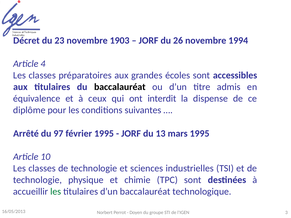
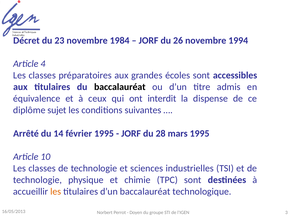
1903: 1903 -> 1984
pour: pour -> sujet
97: 97 -> 14
13: 13 -> 28
les at (56, 192) colour: green -> orange
